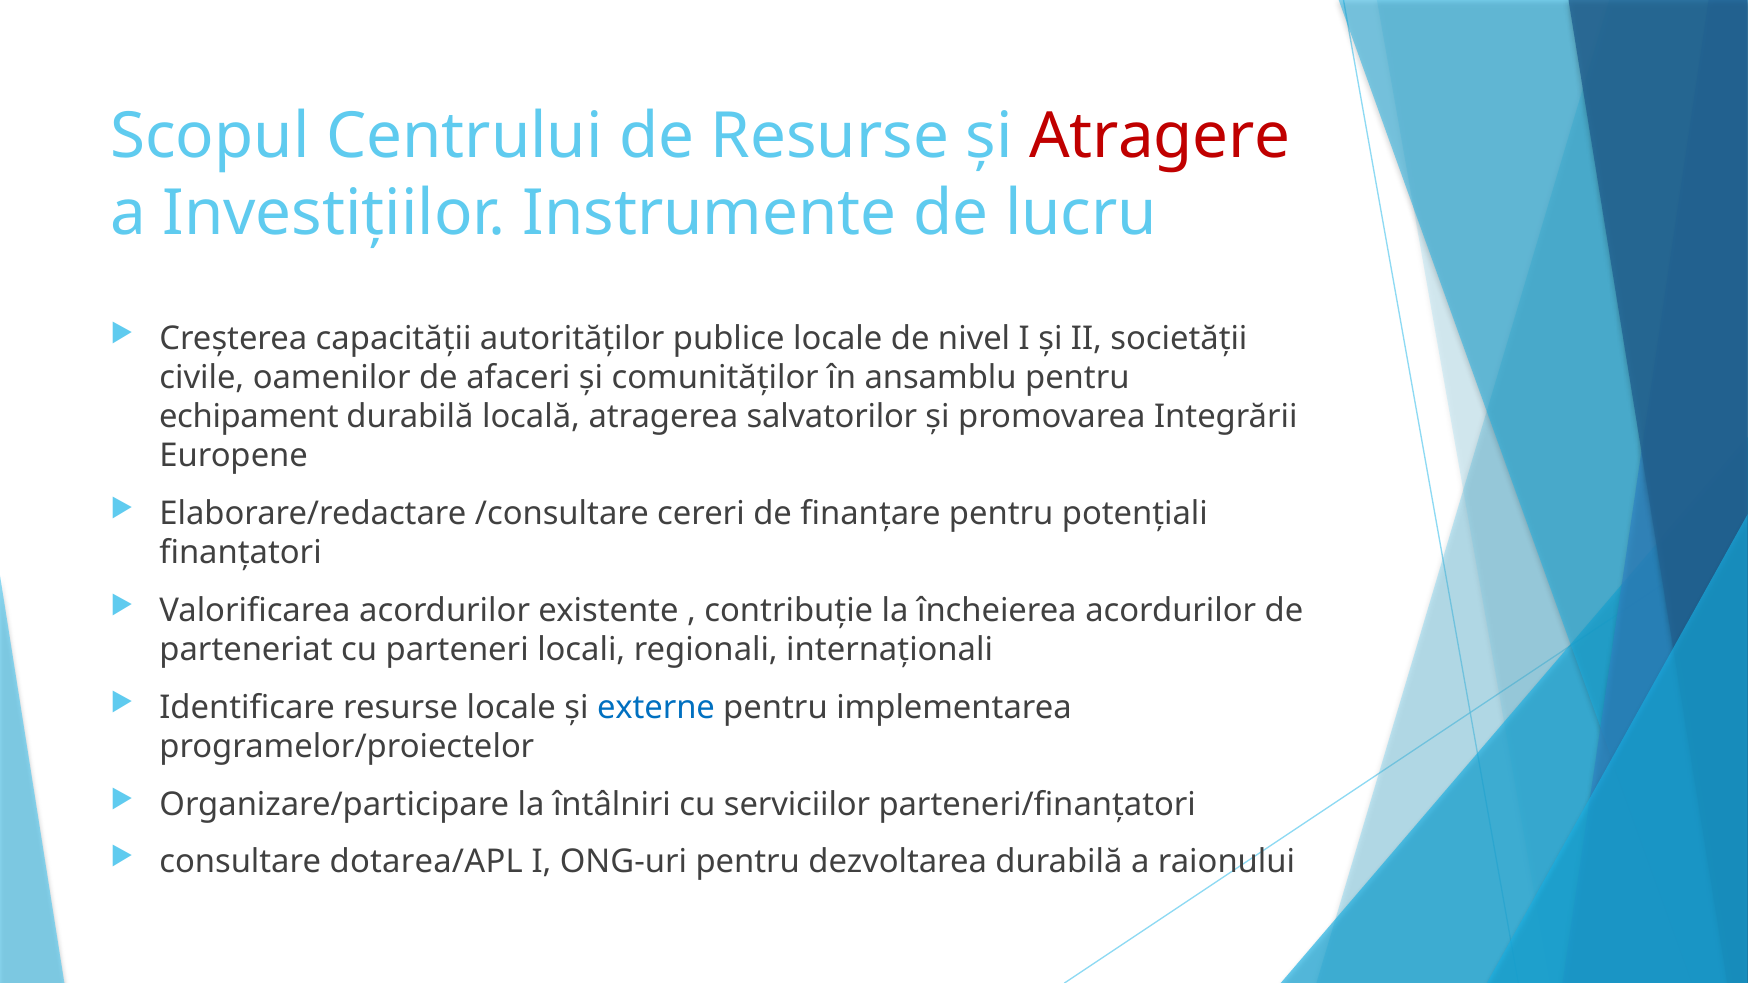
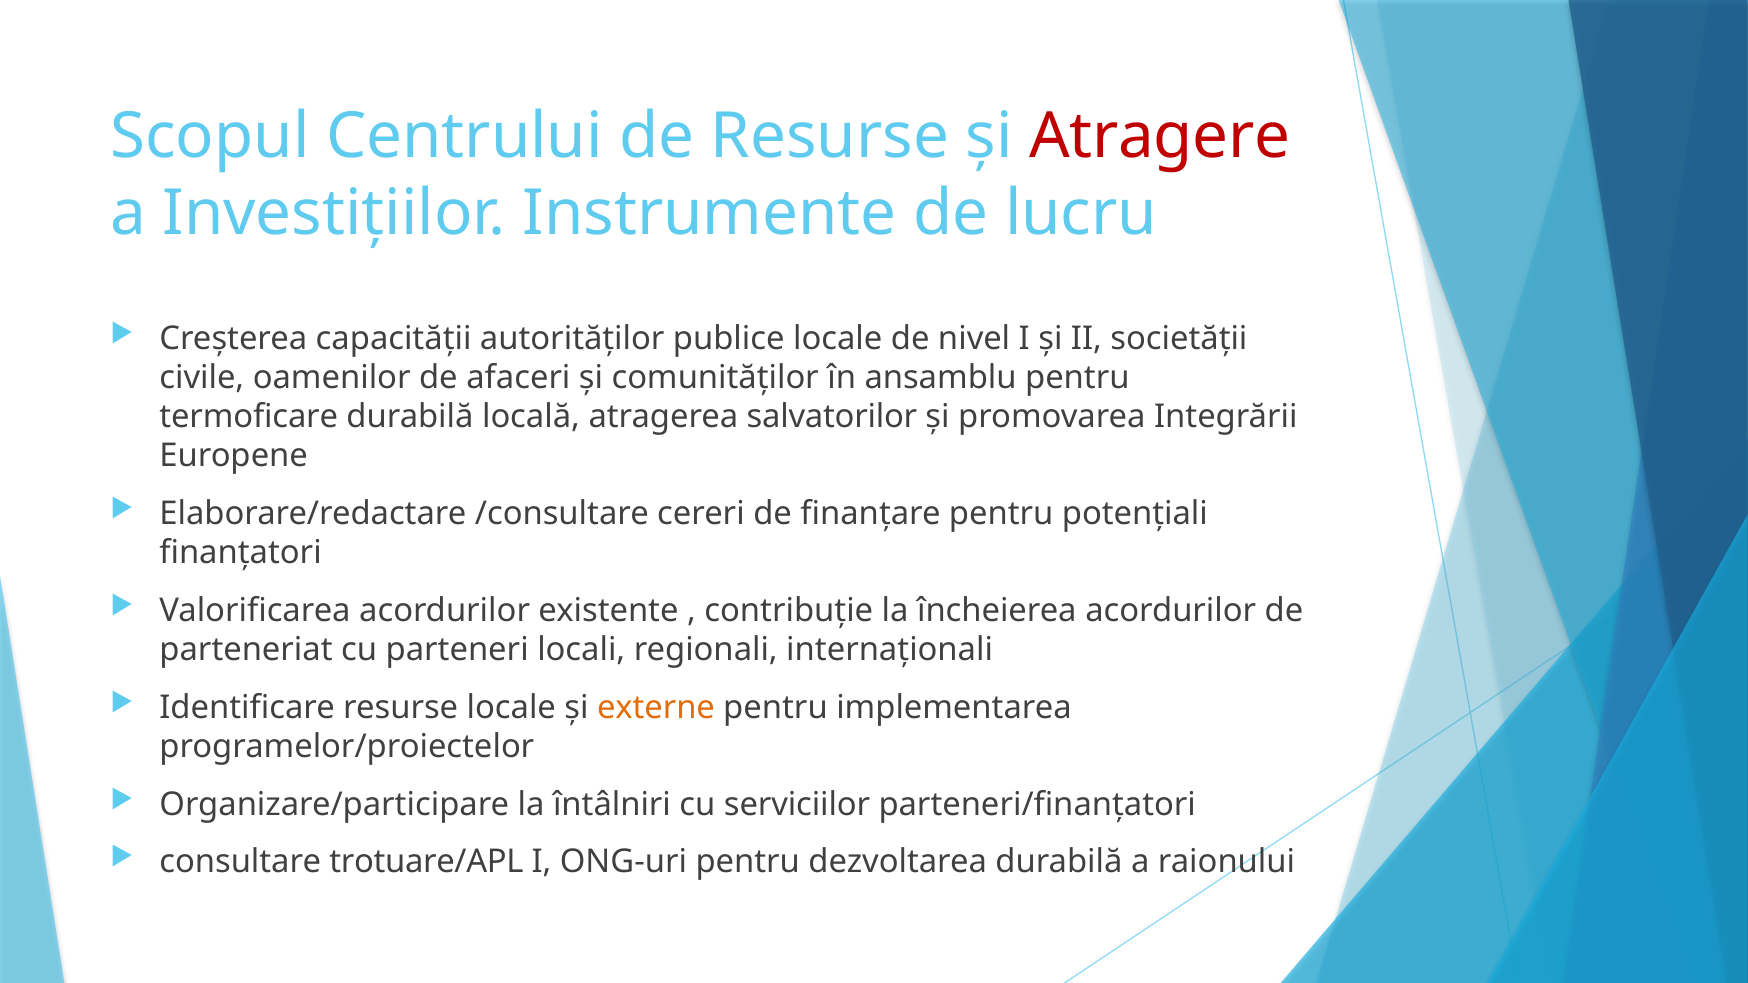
echipament: echipament -> termoficare
externe colour: blue -> orange
dotarea/APL: dotarea/APL -> trotuare/APL
